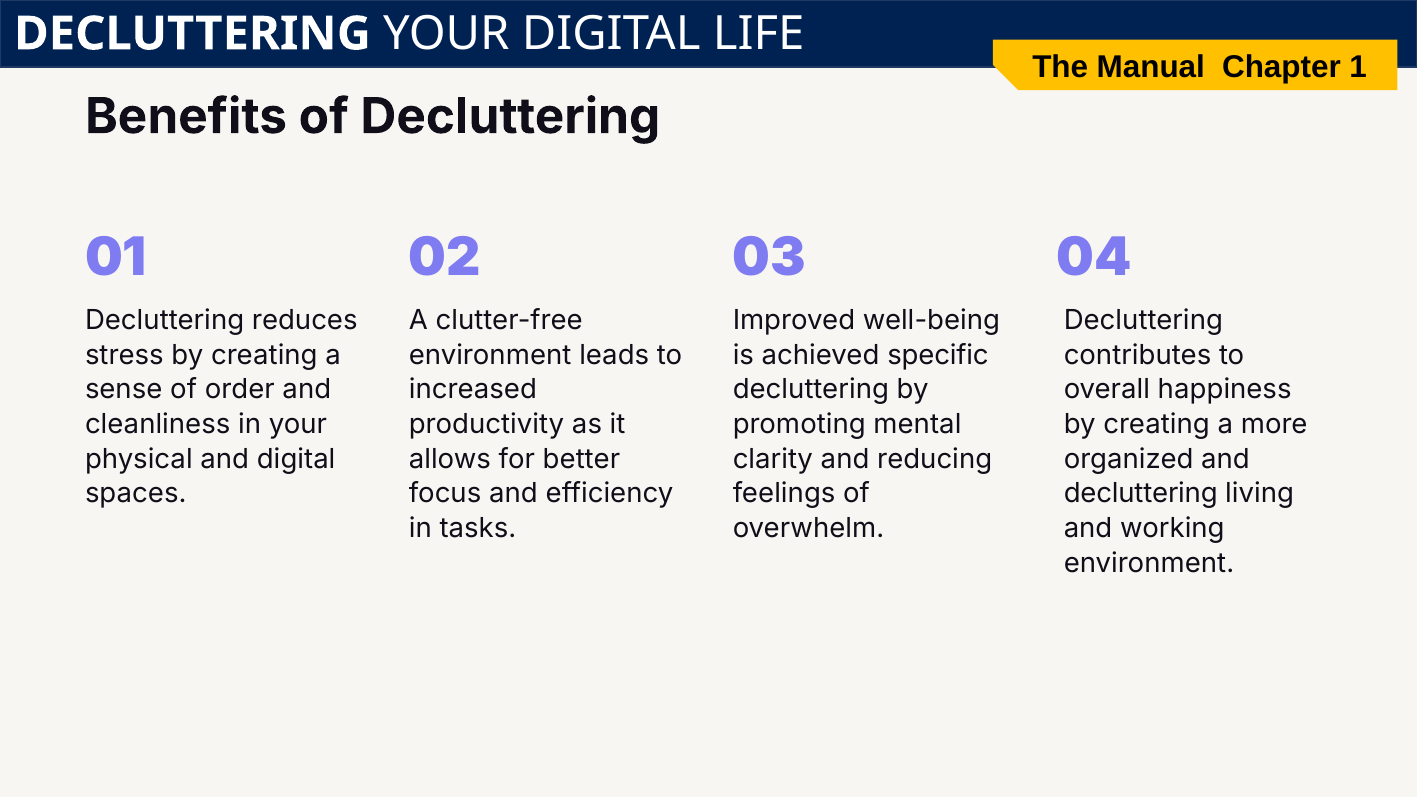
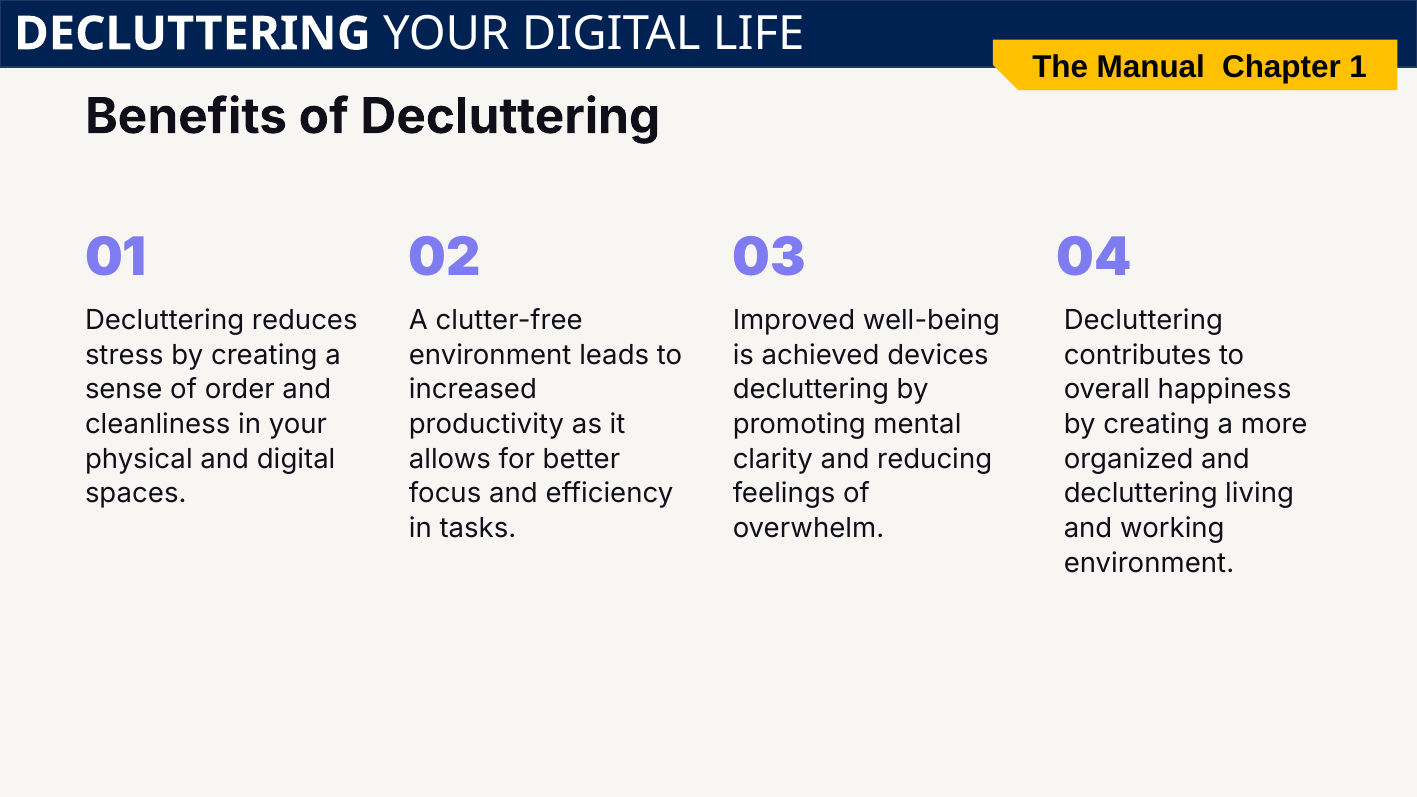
specific: specific -> devices
